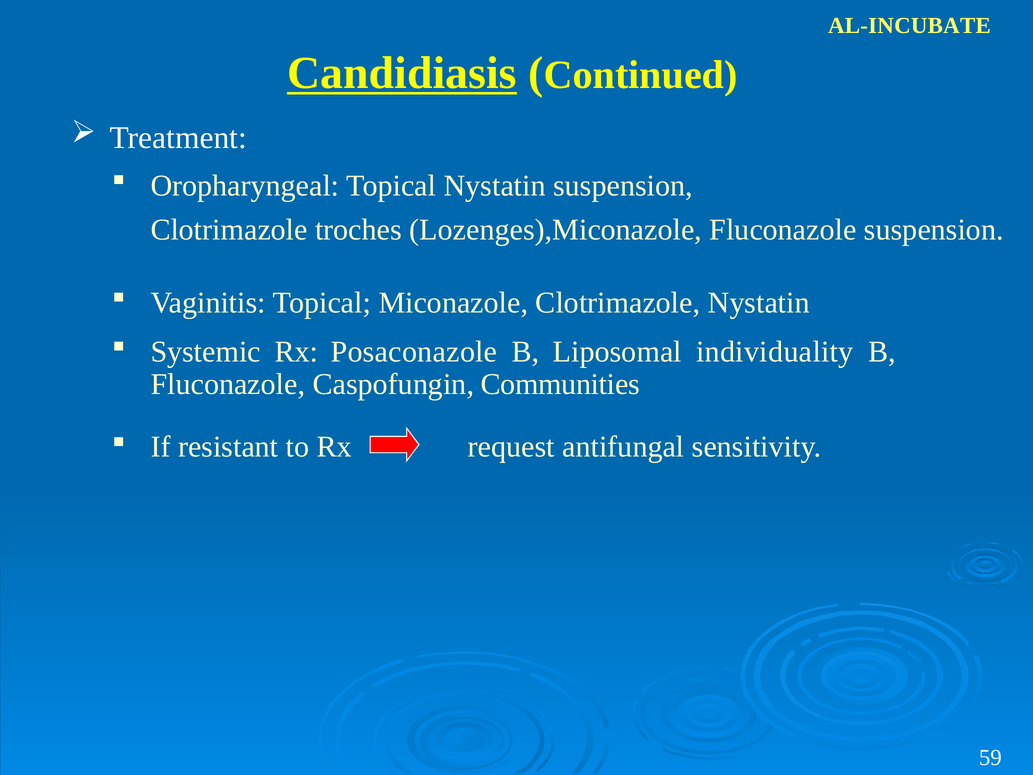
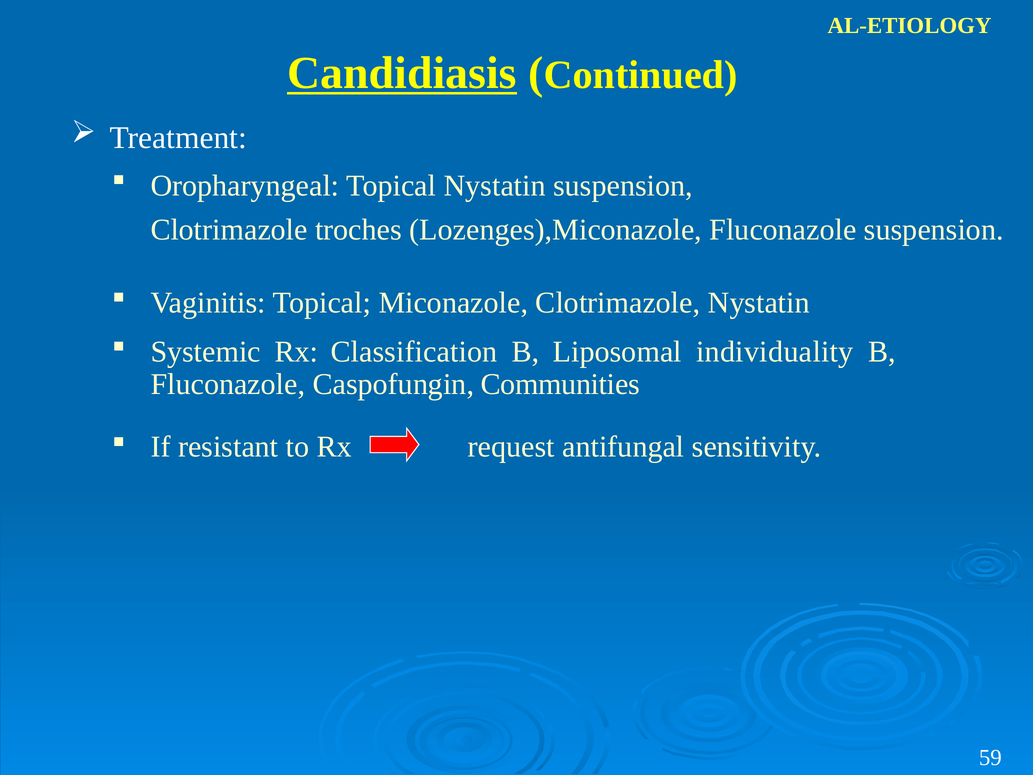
AL-INCUBATE: AL-INCUBATE -> AL-ETIOLOGY
Posaconazole: Posaconazole -> Classification
